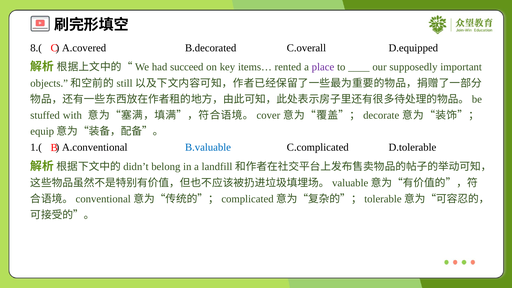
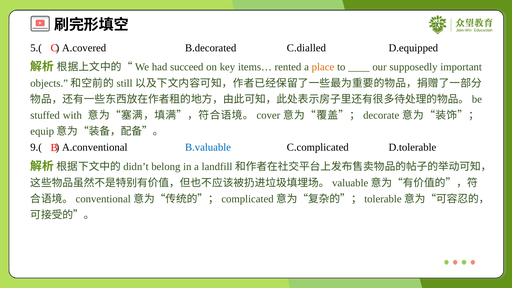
8.(: 8.( -> 5.(
C.overall: C.overall -> C.dialled
place colour: purple -> orange
1.(: 1.( -> 9.(
